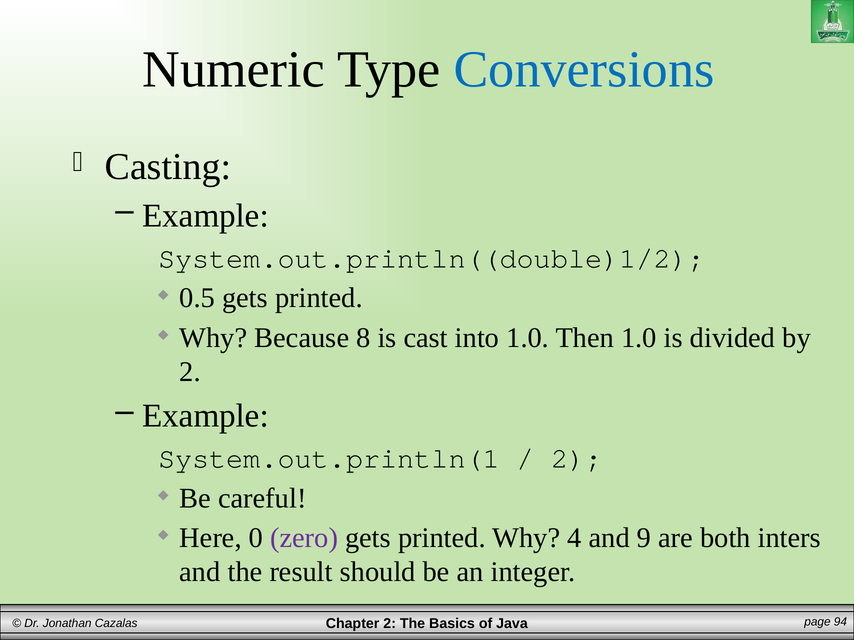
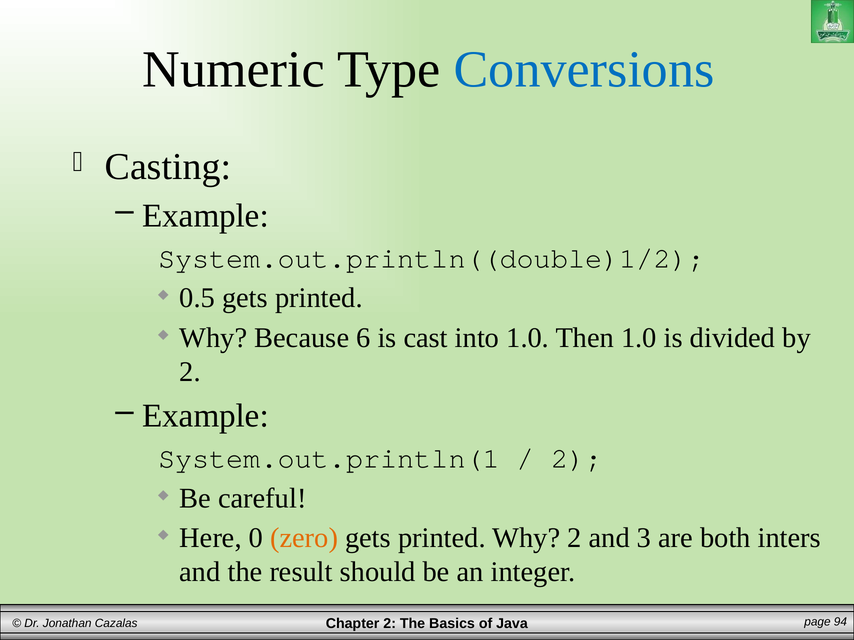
8: 8 -> 6
zero colour: purple -> orange
Why 4: 4 -> 2
9: 9 -> 3
